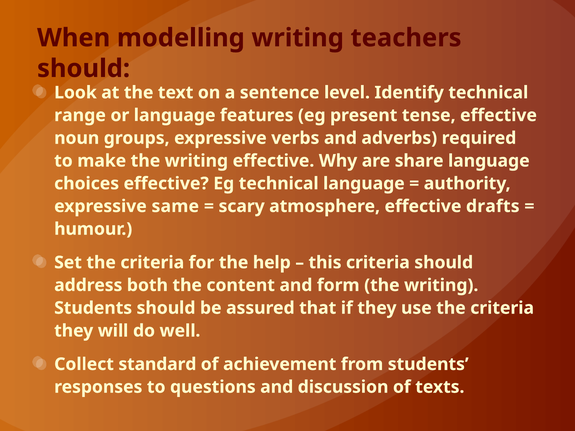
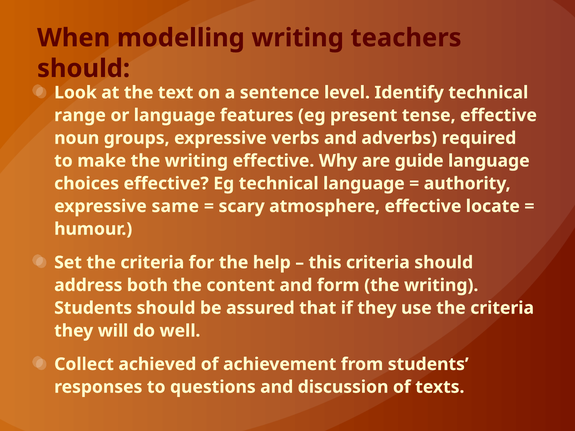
share: share -> guide
drafts: drafts -> locate
standard: standard -> achieved
